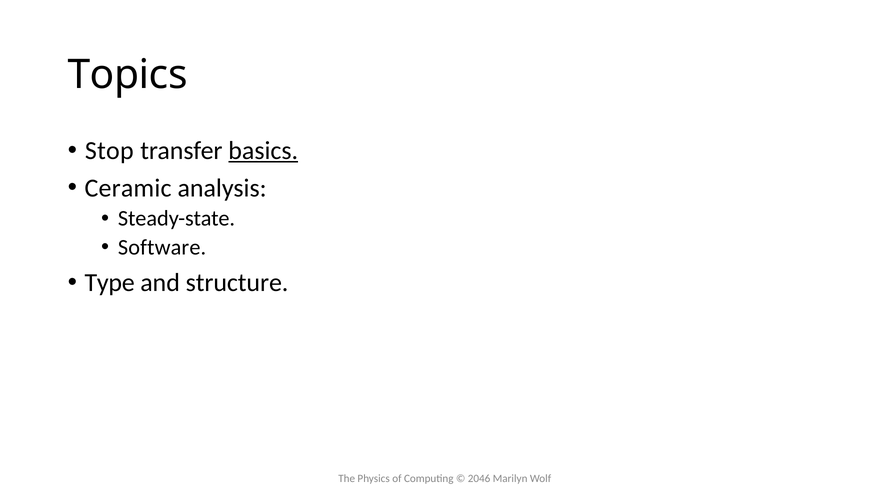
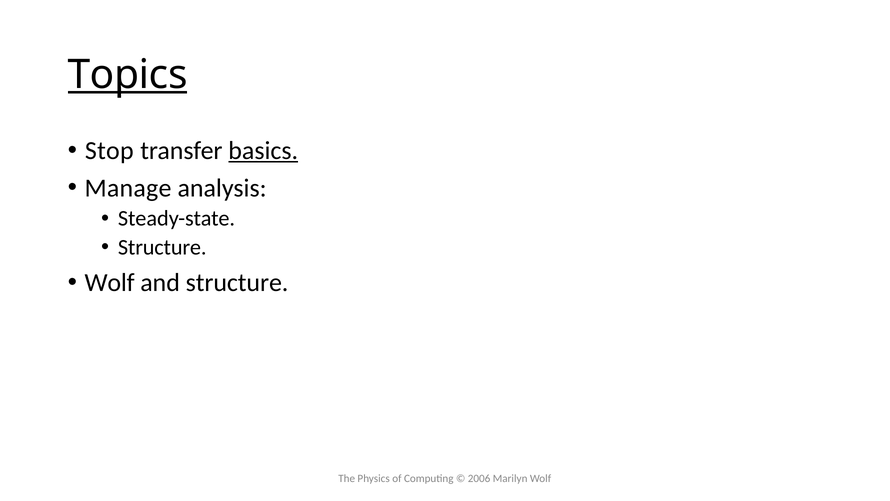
Topics underline: none -> present
Ceramic: Ceramic -> Manage
Software at (162, 247): Software -> Structure
Type at (110, 282): Type -> Wolf
2046: 2046 -> 2006
